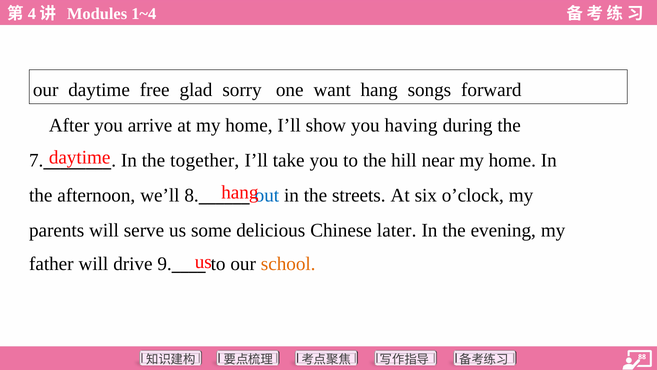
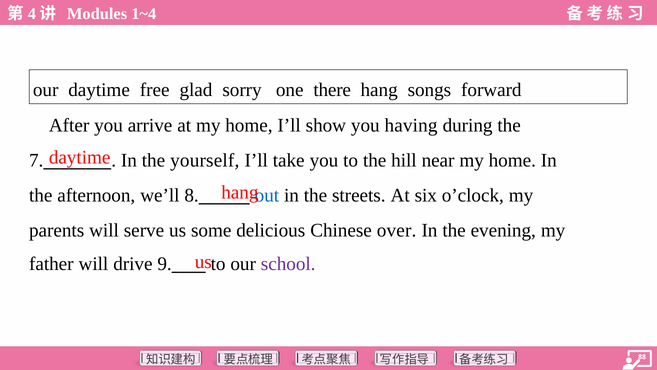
want: want -> there
together: together -> yourself
later: later -> over
school colour: orange -> purple
